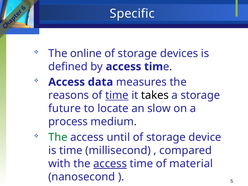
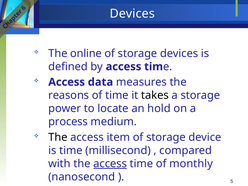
Specific at (132, 14): Specific -> Devices
time at (117, 95) underline: present -> none
future: future -> power
slow: slow -> hold
The at (58, 137) colour: green -> black
until: until -> item
material: material -> monthly
